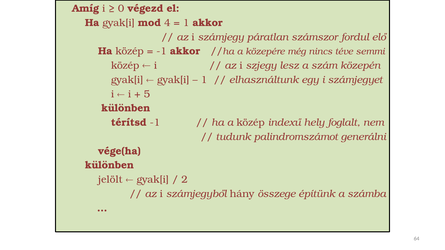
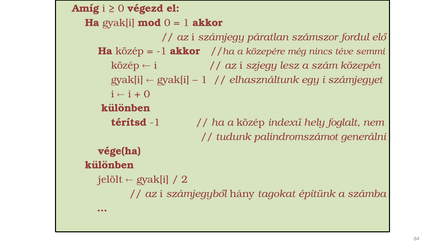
mod 4: 4 -> 0
5 at (147, 94): 5 -> 0
összege: összege -> tagokat
